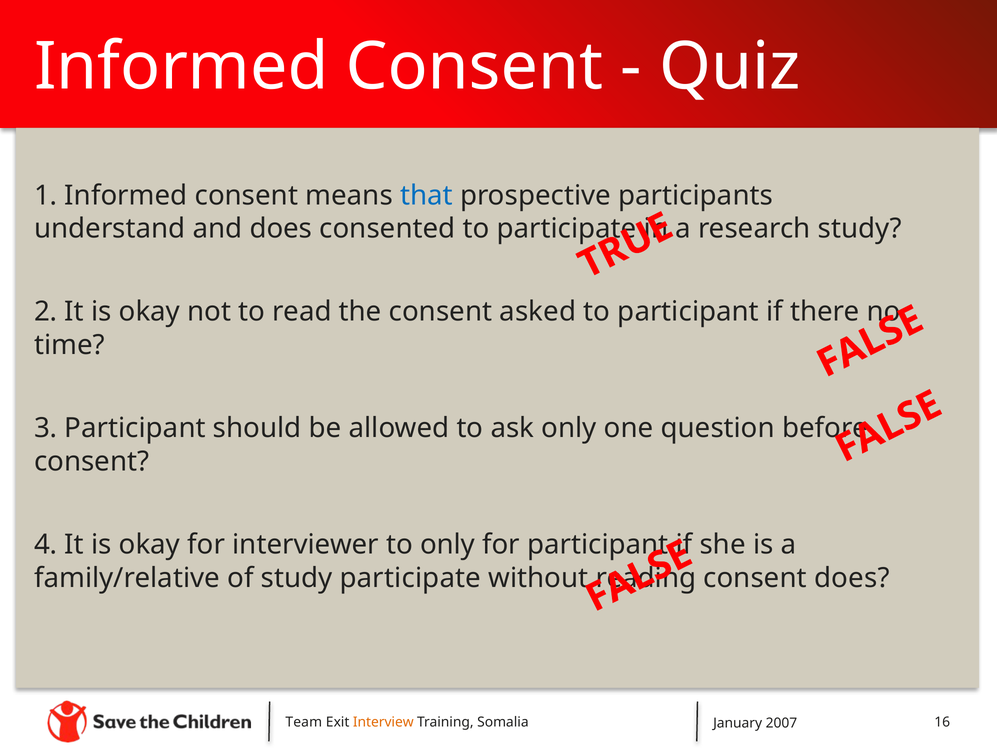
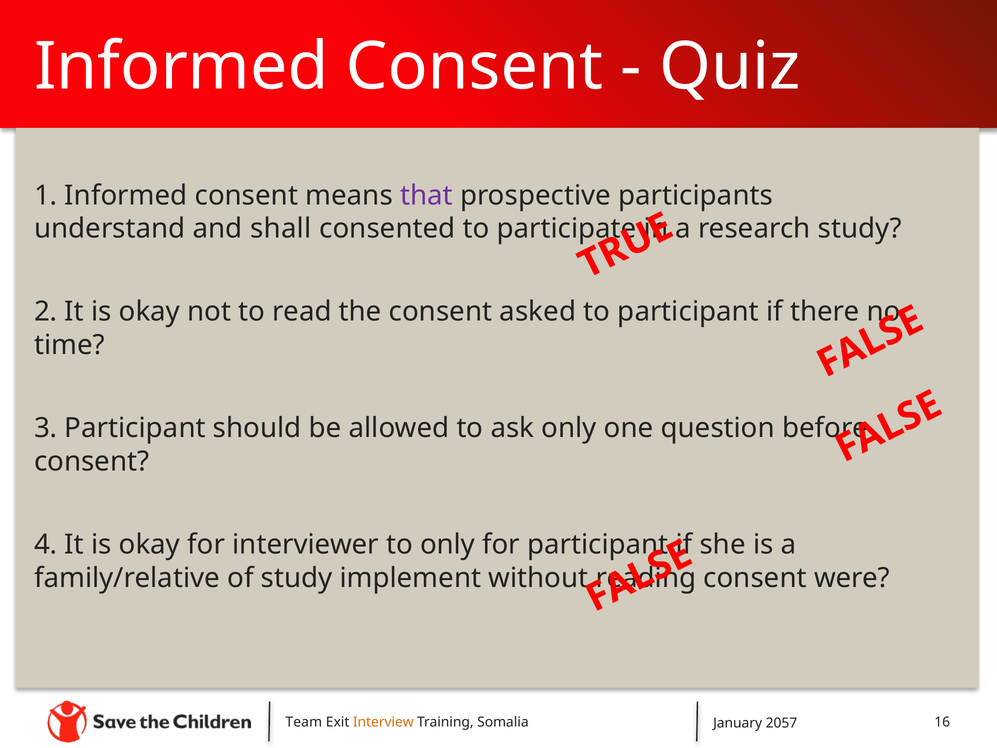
that colour: blue -> purple
and does: does -> shall
study participate: participate -> implement
consent does: does -> were
2007: 2007 -> 2057
